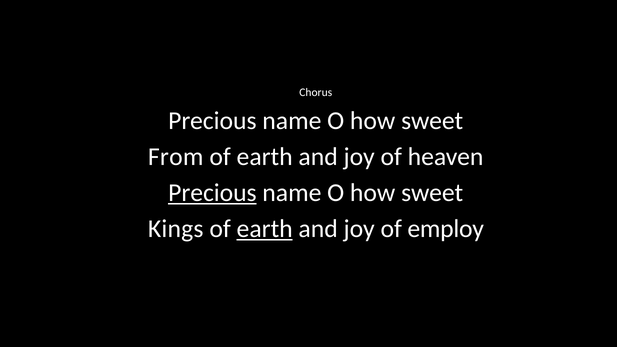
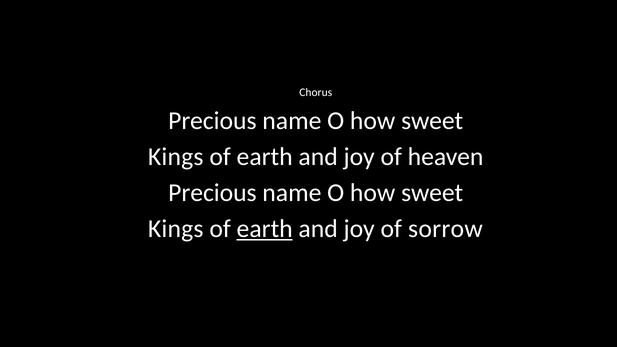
From at (176, 157): From -> Kings
Precious at (212, 193) underline: present -> none
employ: employ -> sorrow
